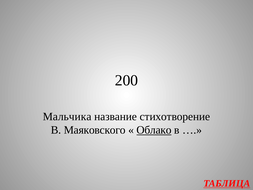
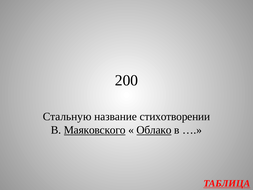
Мальчика: Мальчика -> Стальную
стихотворение: стихотворение -> стихотворении
Маяковского underline: none -> present
